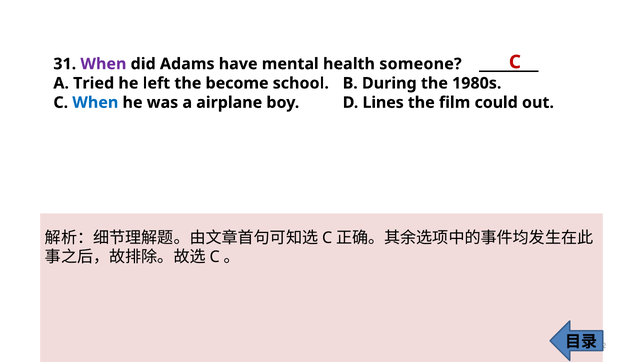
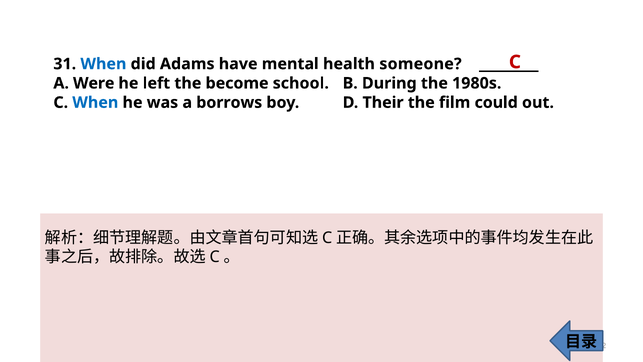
When at (103, 64) colour: purple -> blue
Tried: Tried -> Were
airplane: airplane -> borrows
Lines: Lines -> Their
